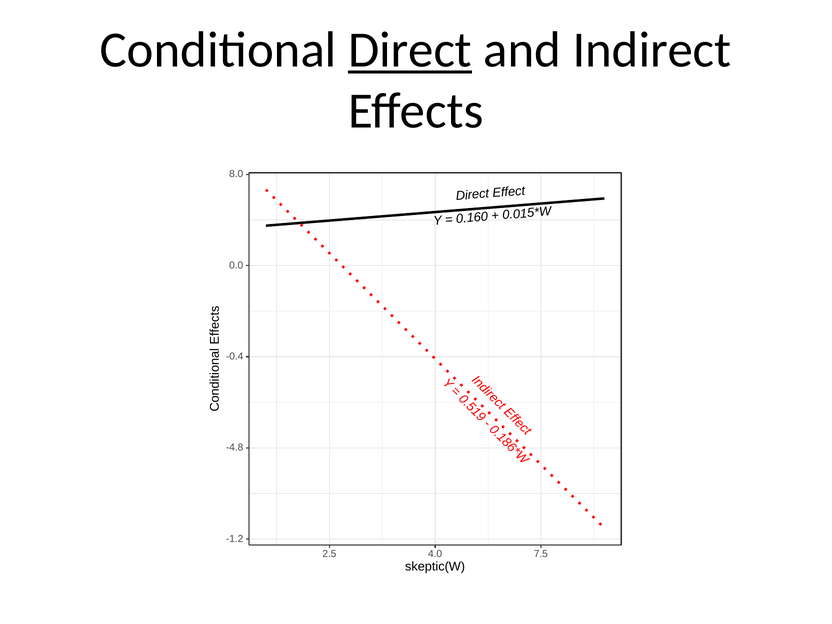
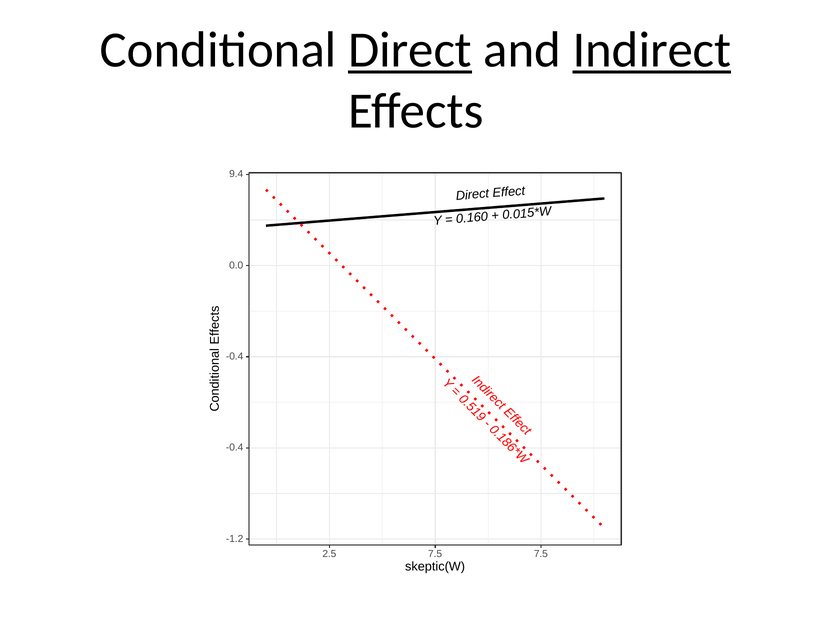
Indirect underline: none -> present
8.0: 8.0 -> 9.4
-4.8 at (235, 448): -4.8 -> -0.4
2.5 4.0: 4.0 -> 7.5
